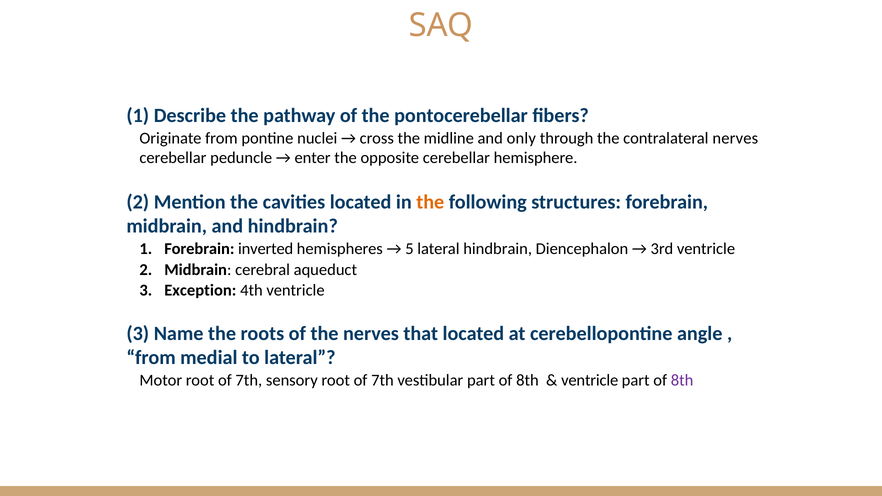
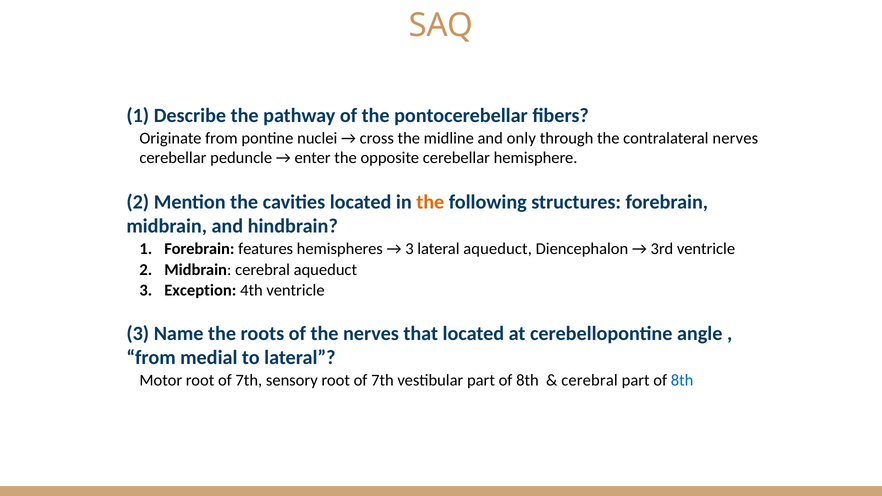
inverted: inverted -> features
5 at (409, 249): 5 -> 3
lateral hindbrain: hindbrain -> aqueduct
ventricle at (590, 381): ventricle -> cerebral
8th at (682, 381) colour: purple -> blue
